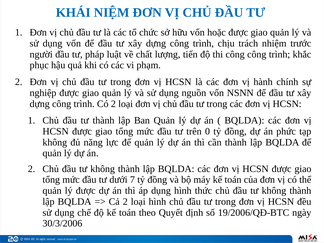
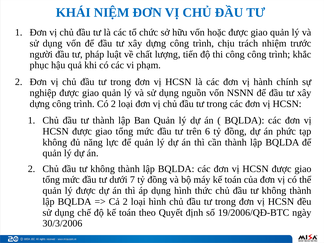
0: 0 -> 6
